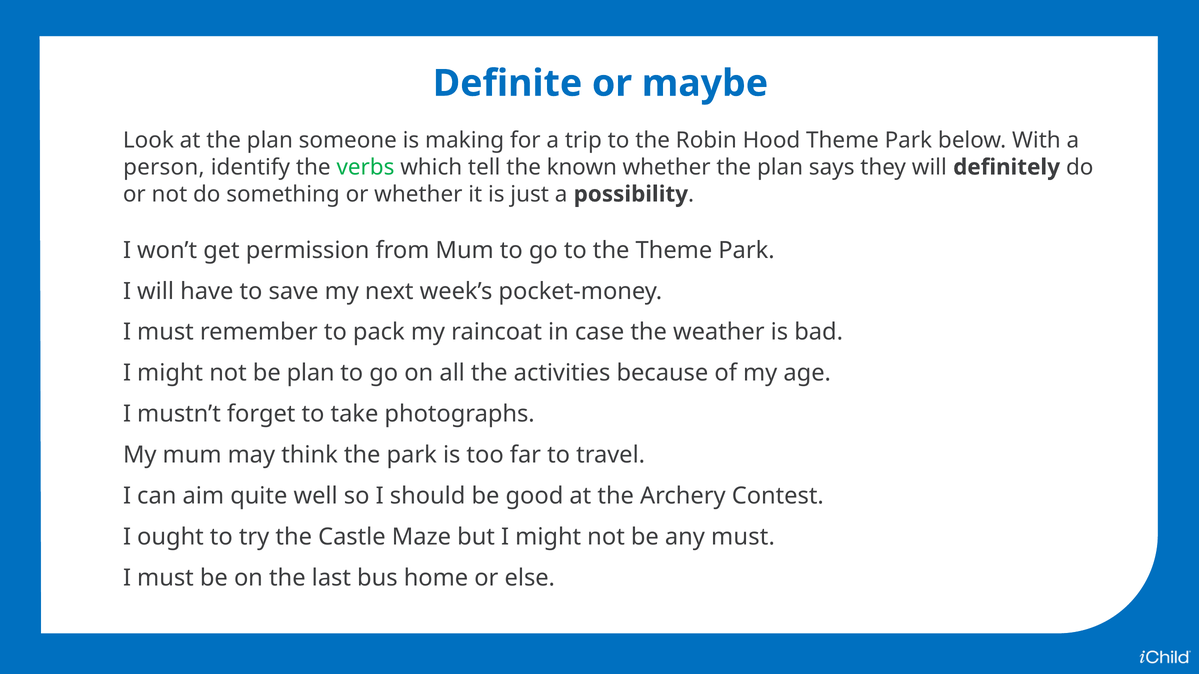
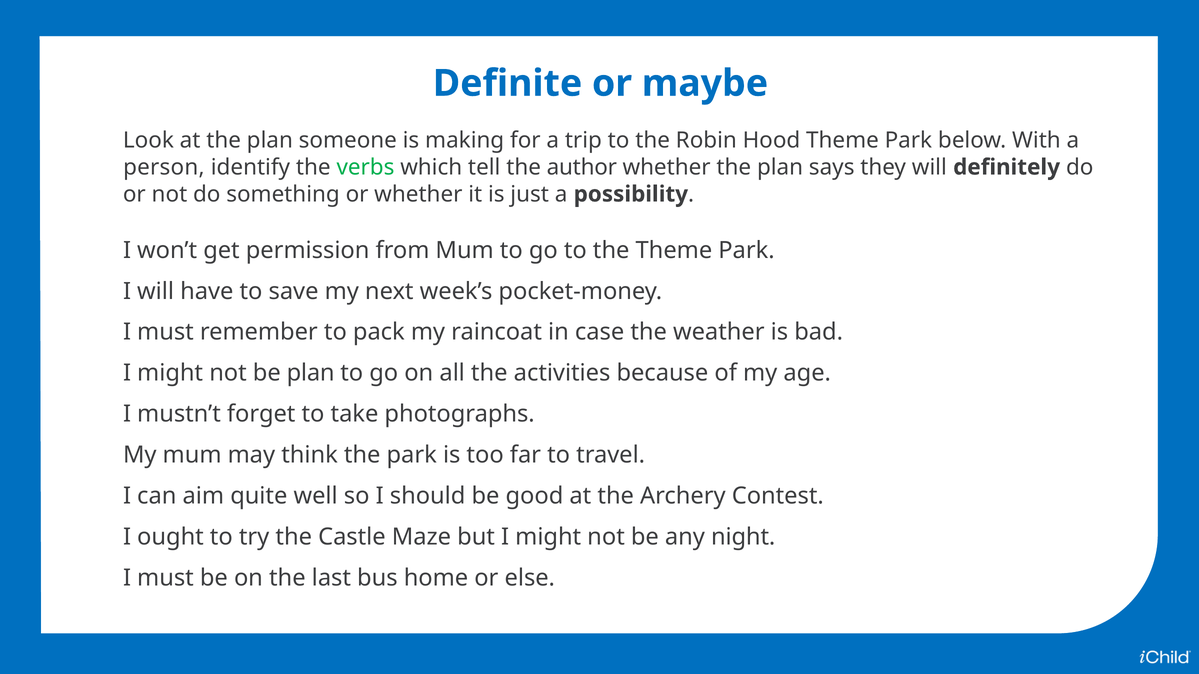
known: known -> author
any must: must -> night
